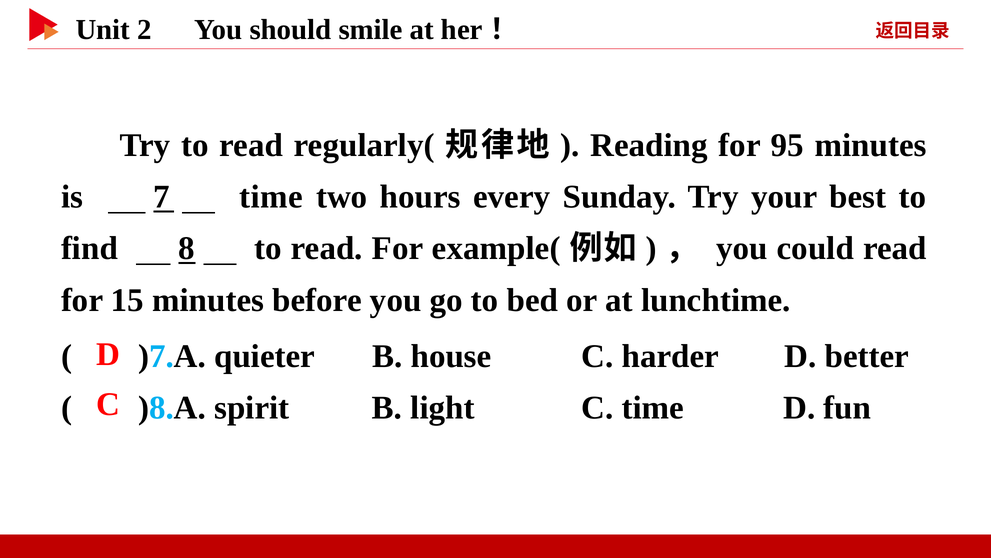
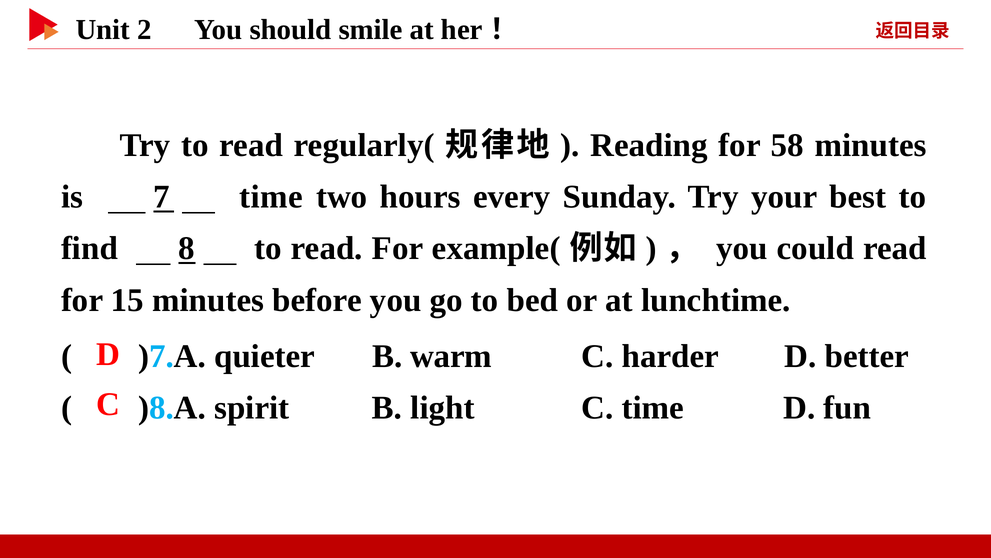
95: 95 -> 58
house: house -> warm
